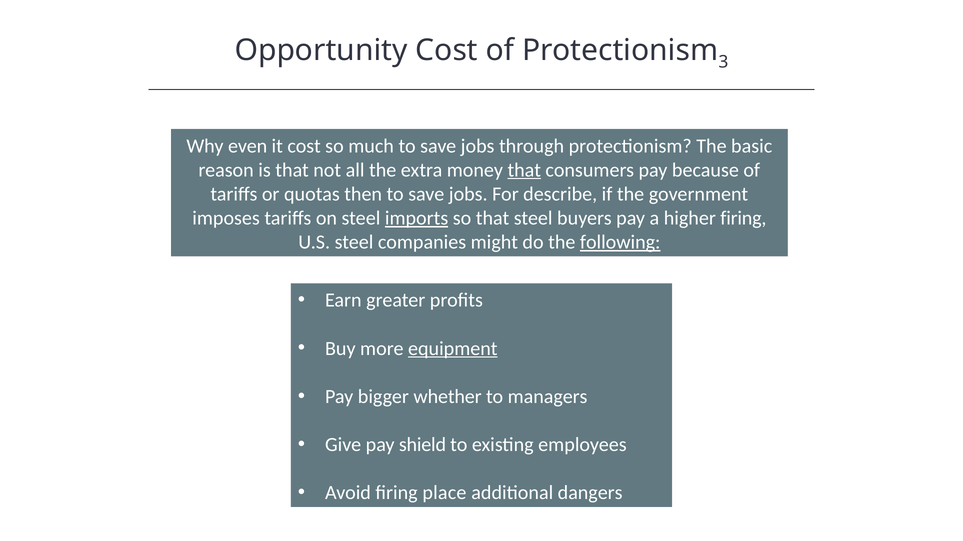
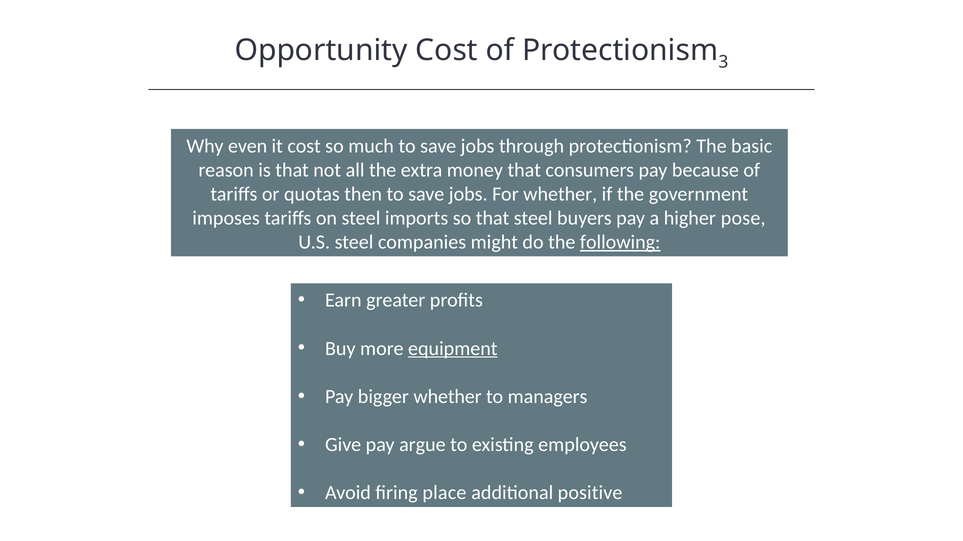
that at (524, 170) underline: present -> none
For describe: describe -> whether
imports underline: present -> none
higher firing: firing -> pose
shield: shield -> argue
dangers: dangers -> positive
